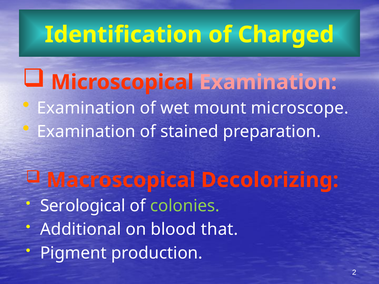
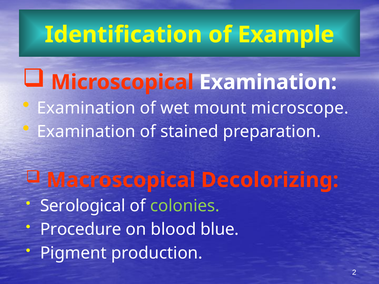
Charged: Charged -> Example
Examination at (268, 82) colour: pink -> white
Additional: Additional -> Procedure
that: that -> blue
